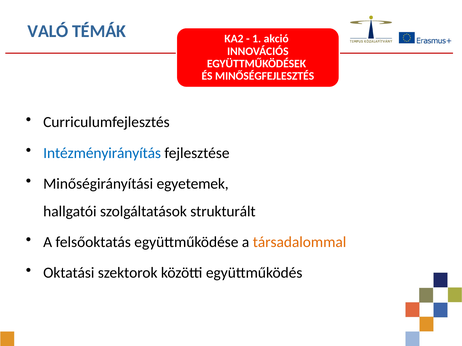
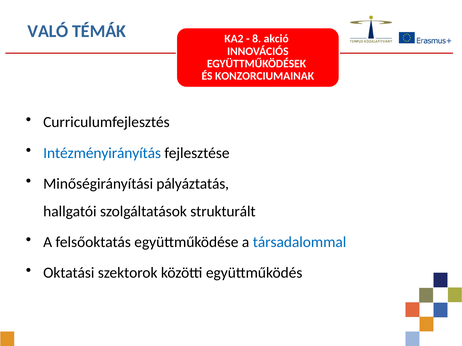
1: 1 -> 8
MINŐSÉGFEJLESZTÉS: MINŐSÉGFEJLESZTÉS -> KONZORCIUMAINAK
egyetemek: egyetemek -> pályáztatás
társadalommal colour: orange -> blue
